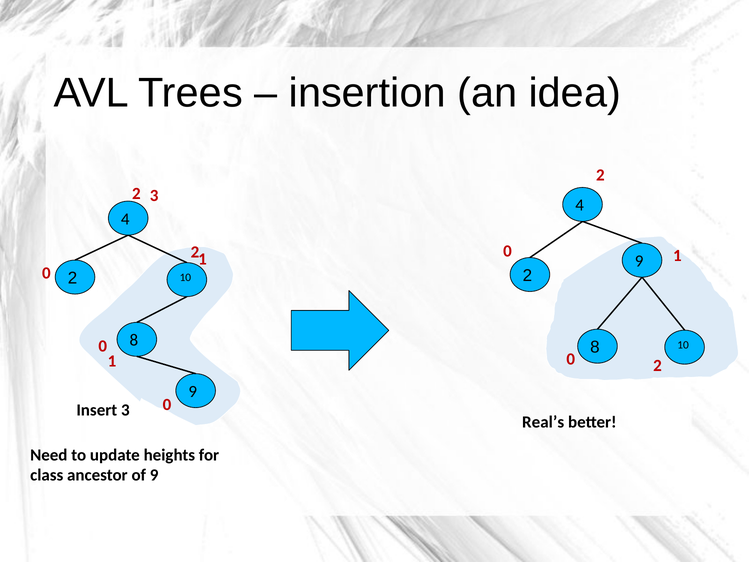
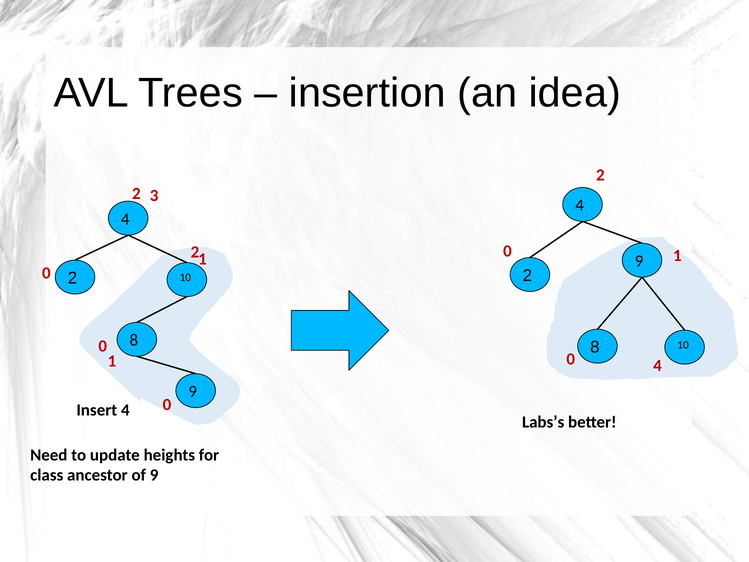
2 at (657, 366): 2 -> 4
Insert 3: 3 -> 4
Real’s: Real’s -> Labs’s
